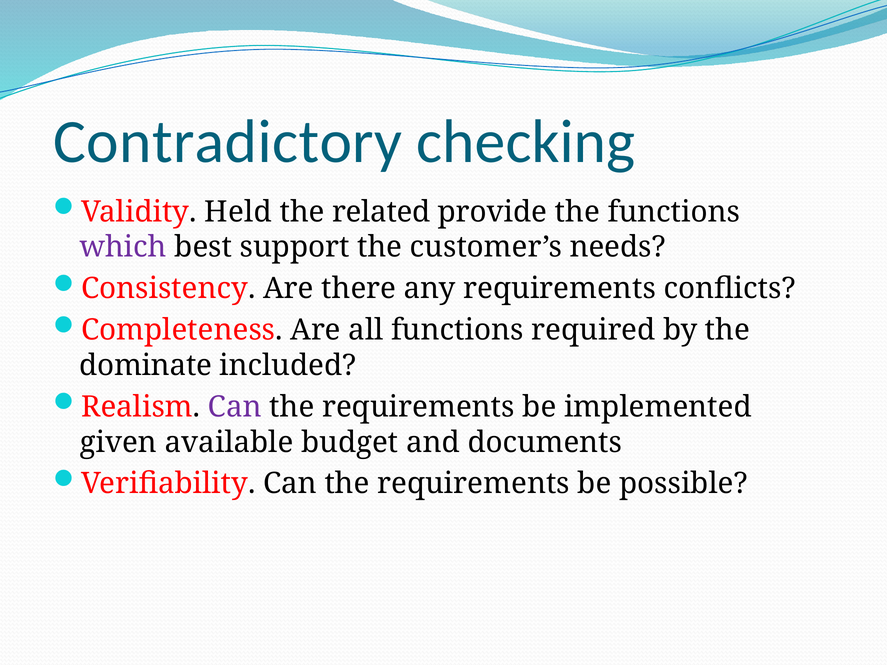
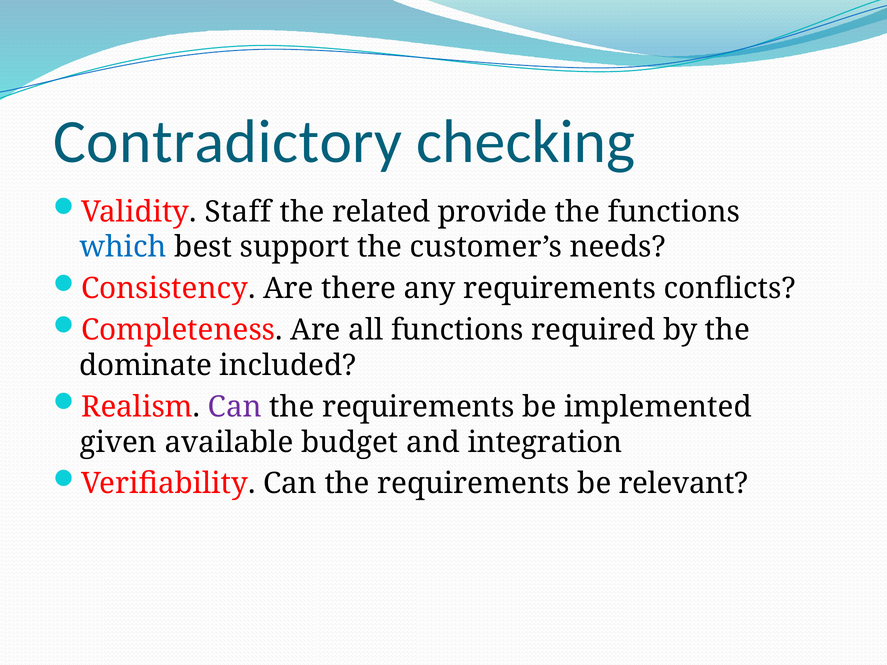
Held: Held -> Staff
which colour: purple -> blue
documents: documents -> integration
possible: possible -> relevant
